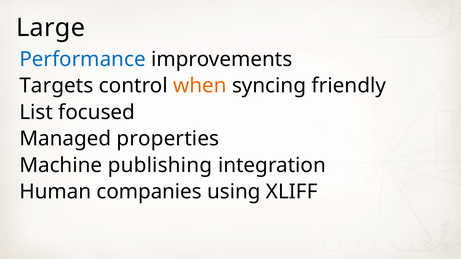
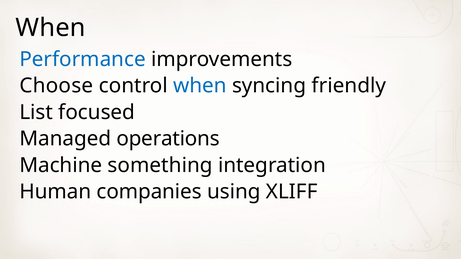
Large at (51, 28): Large -> When
Targets: Targets -> Choose
when at (200, 86) colour: orange -> blue
properties: properties -> operations
publishing: publishing -> something
